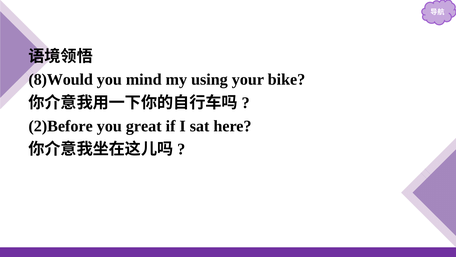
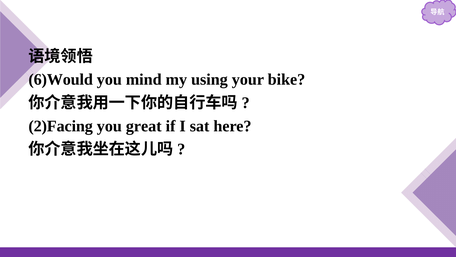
8)Would: 8)Would -> 6)Would
2)Before: 2)Before -> 2)Facing
